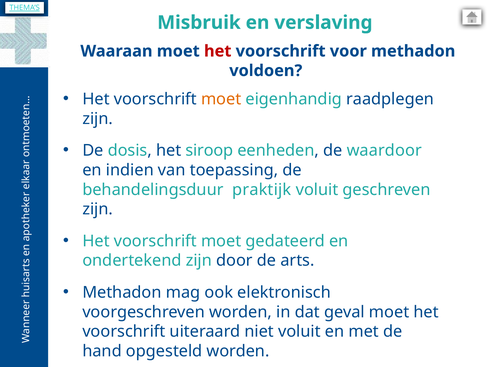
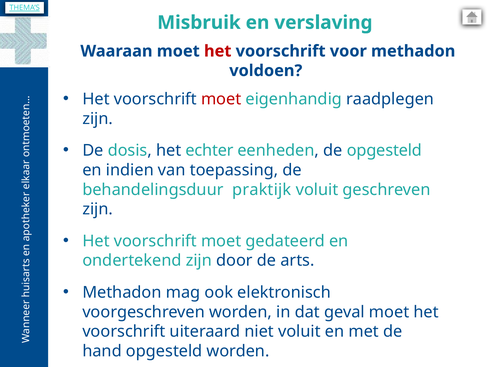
moet at (221, 99) colour: orange -> red
siroop: siroop -> echter
de waardoor: waardoor -> opgesteld
